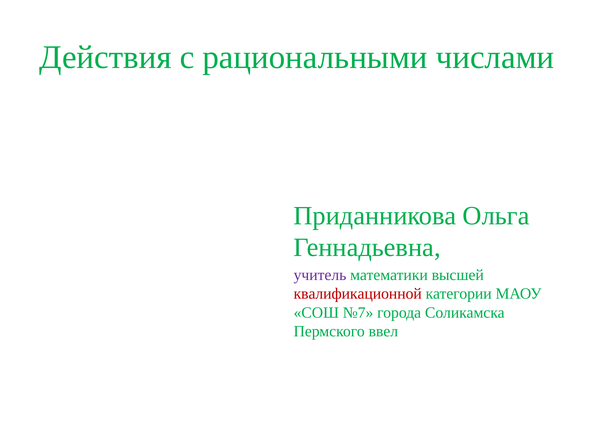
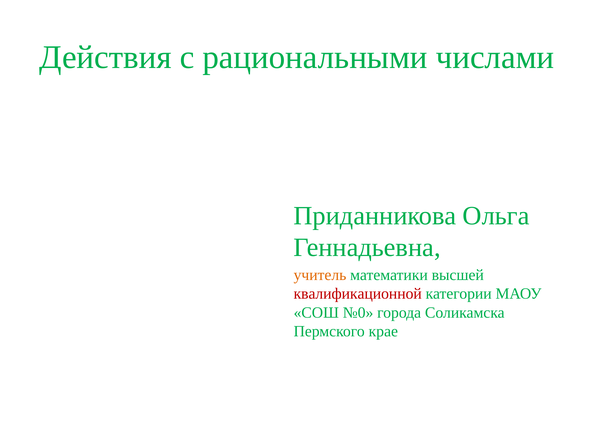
учитель colour: purple -> orange
№7: №7 -> №0
ввел: ввел -> крае
